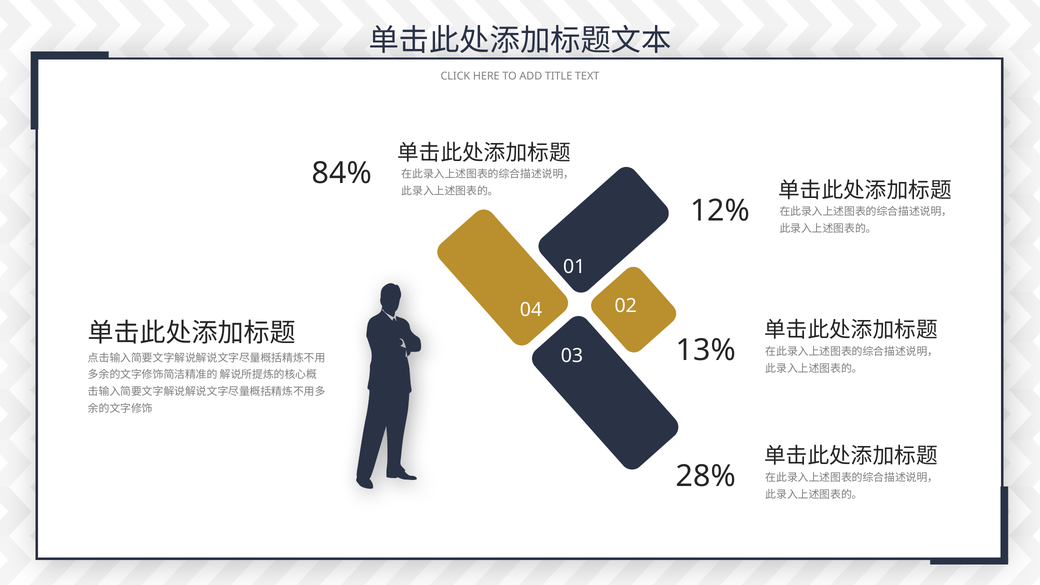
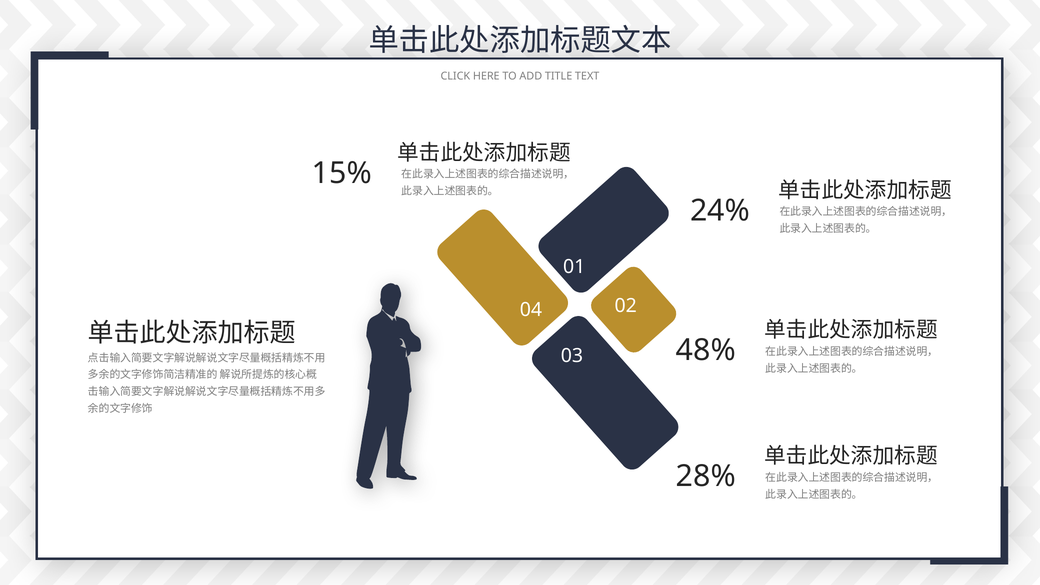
84%: 84% -> 15%
12%: 12% -> 24%
13%: 13% -> 48%
